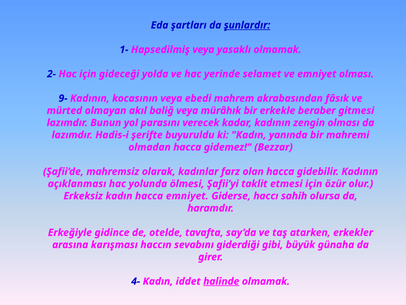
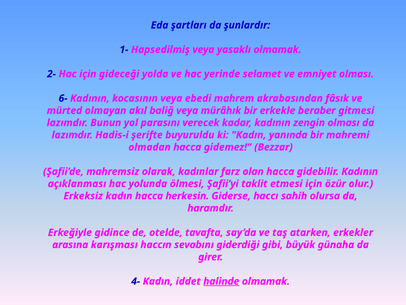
şunlardır underline: present -> none
9-: 9- -> 6-
hacca emniyet: emniyet -> herkesin
